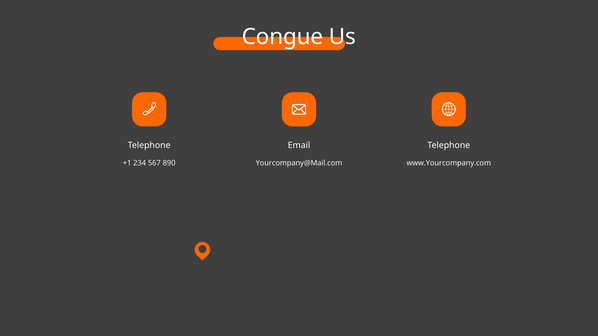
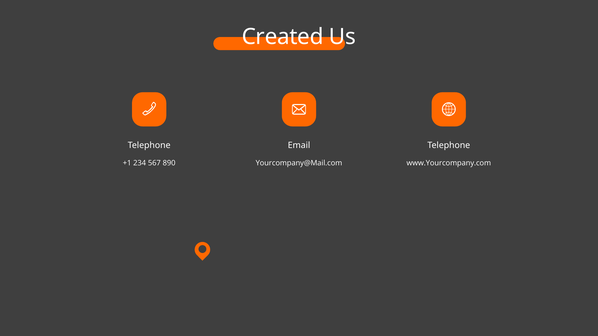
Congue: Congue -> Created
